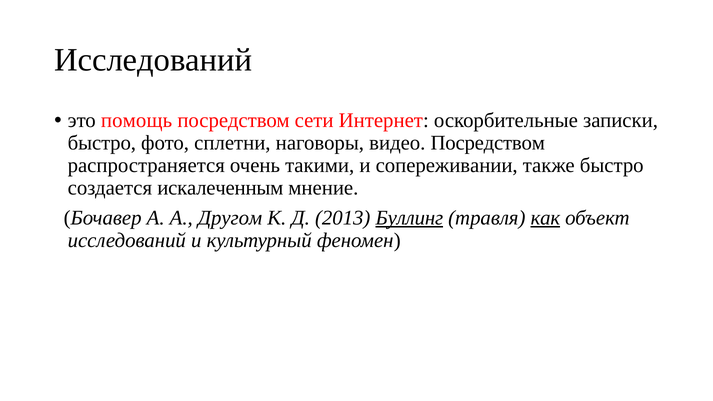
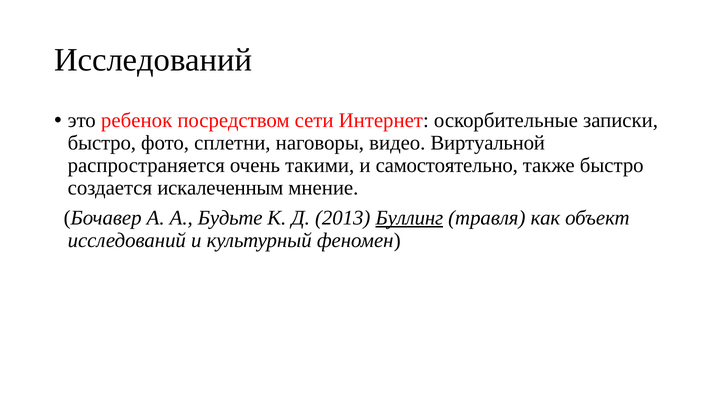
помощь: помощь -> ребенок
видео Посредством: Посредством -> Виртуальной
сопереживании: сопереживании -> самостоятельно
Другом: Другом -> Будьте
как underline: present -> none
